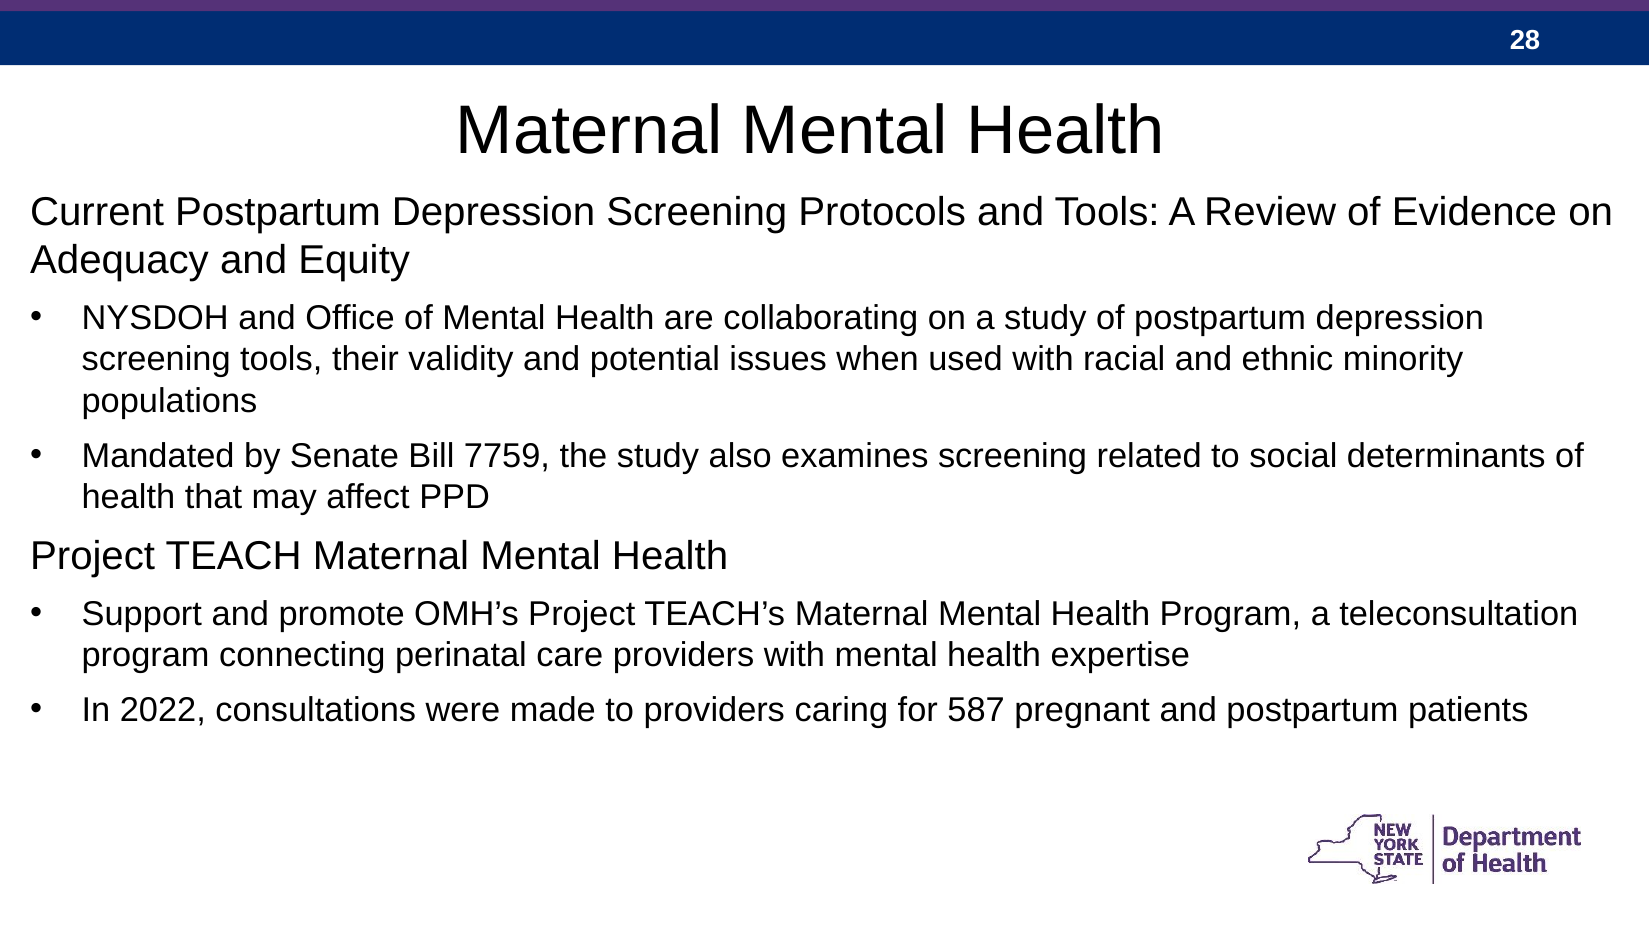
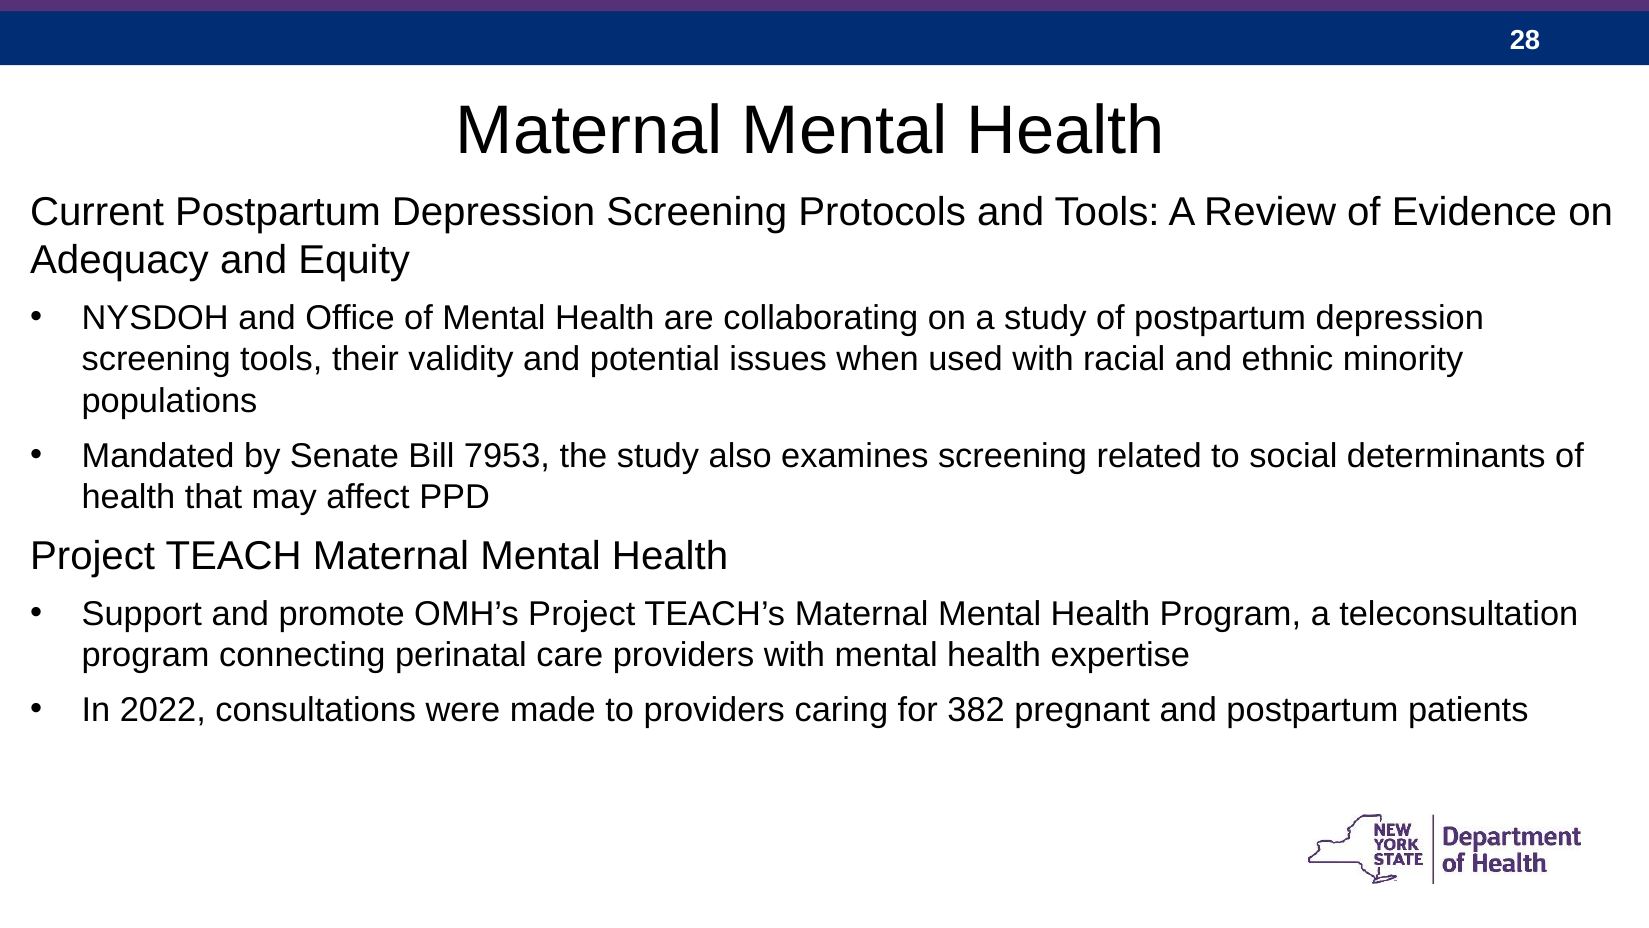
7759: 7759 -> 7953
587: 587 -> 382
